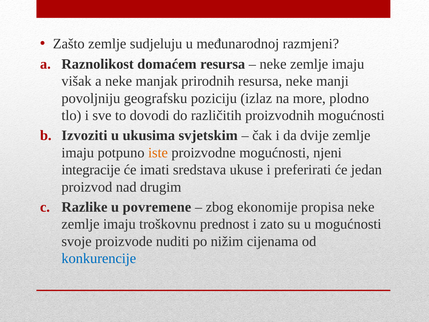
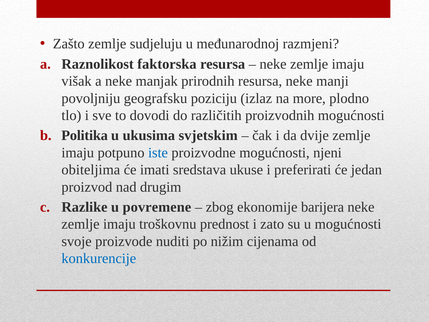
domaćem: domaćem -> faktorska
Izvoziti: Izvoziti -> Politika
iste colour: orange -> blue
integracije: integracije -> obiteljima
propisa: propisa -> barijera
